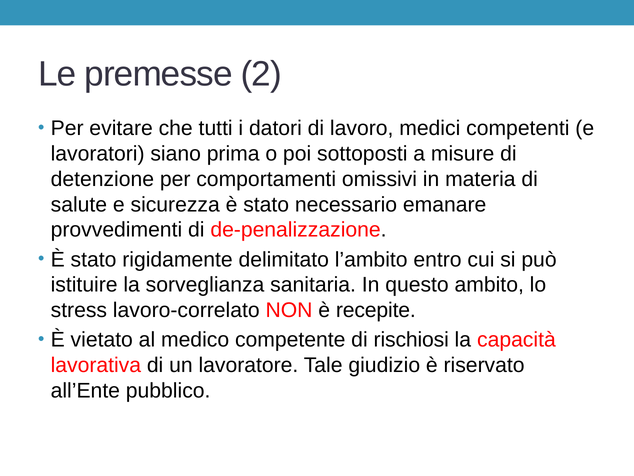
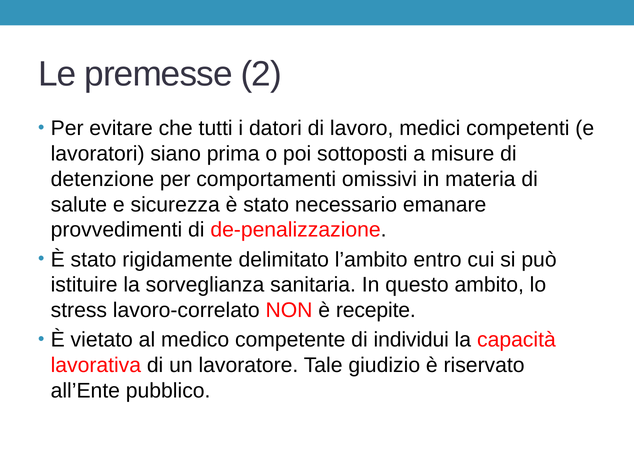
rischiosi: rischiosi -> individui
